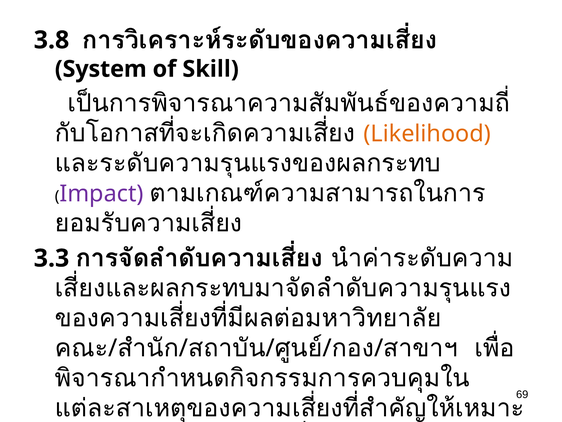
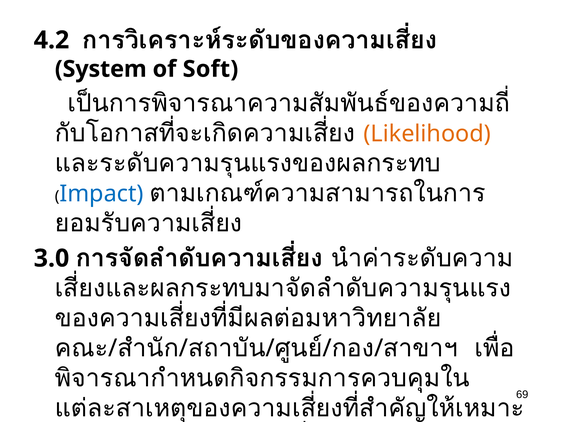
3.8: 3.8 -> 4.2
Skill: Skill -> Soft
Impact colour: purple -> blue
3.3: 3.3 -> 3.0
